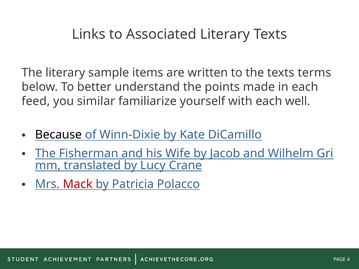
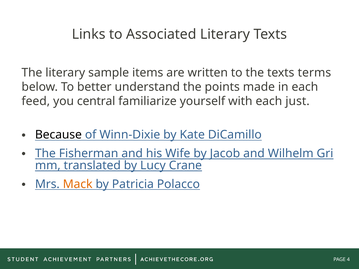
similar: similar -> central
well: well -> just
Mack colour: red -> orange
